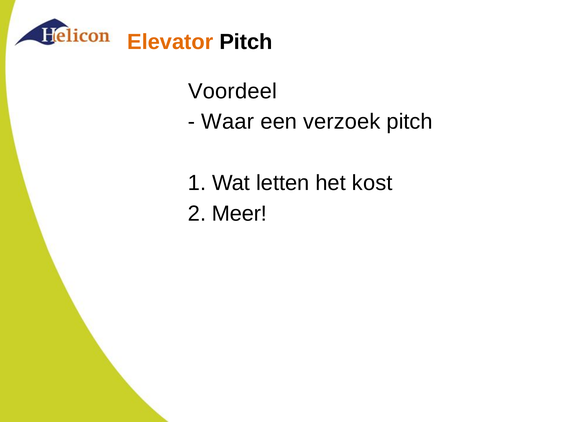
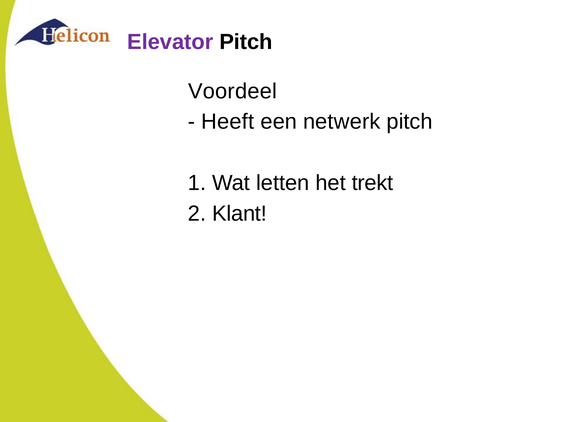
Elevator colour: orange -> purple
Waar: Waar -> Heeft
verzoek: verzoek -> netwerk
kost: kost -> trekt
Meer: Meer -> Klant
